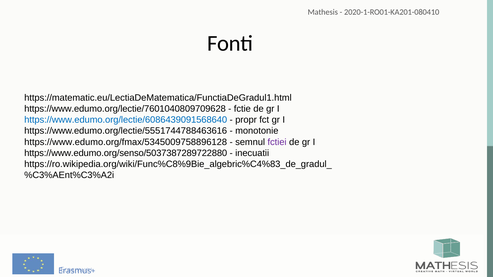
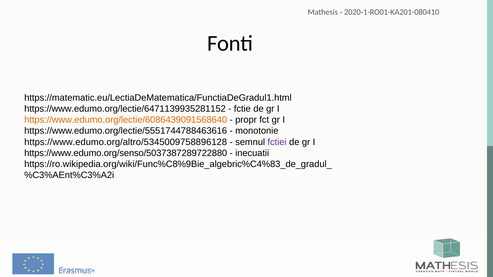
https://www.edumo.org/lectie/7601040809709628: https://www.edumo.org/lectie/7601040809709628 -> https://www.edumo.org/lectie/6471139935281152
https://www.edumo.org/lectie/6086439091568640 colour: blue -> orange
https://www.edumo.org/fmax/5345009758896128: https://www.edumo.org/fmax/5345009758896128 -> https://www.edumo.org/altro/5345009758896128
